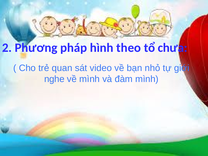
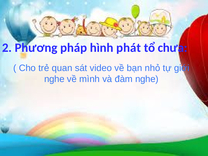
theo: theo -> phát
đàm mình: mình -> nghe
